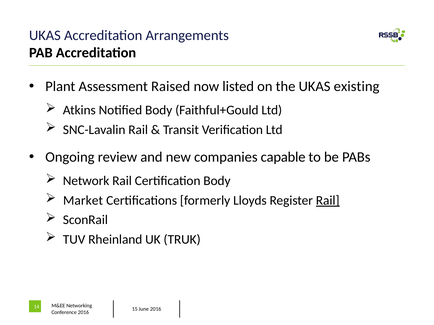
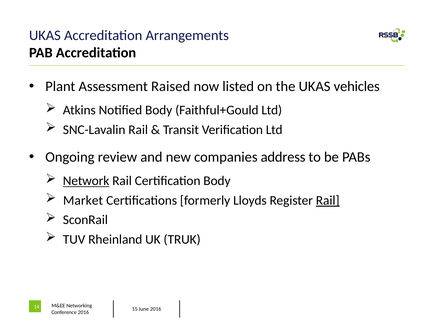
existing: existing -> vehicles
capable: capable -> address
Network underline: none -> present
